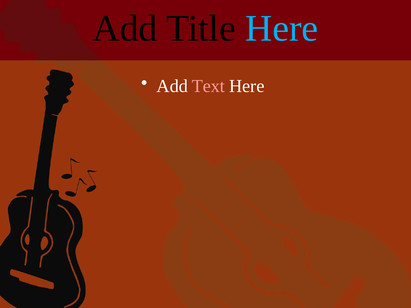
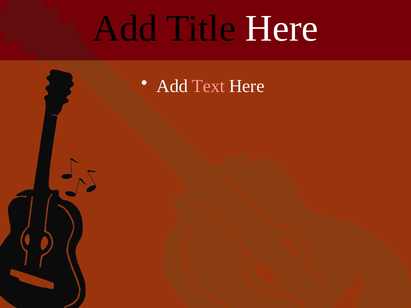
Here at (282, 28) colour: light blue -> white
